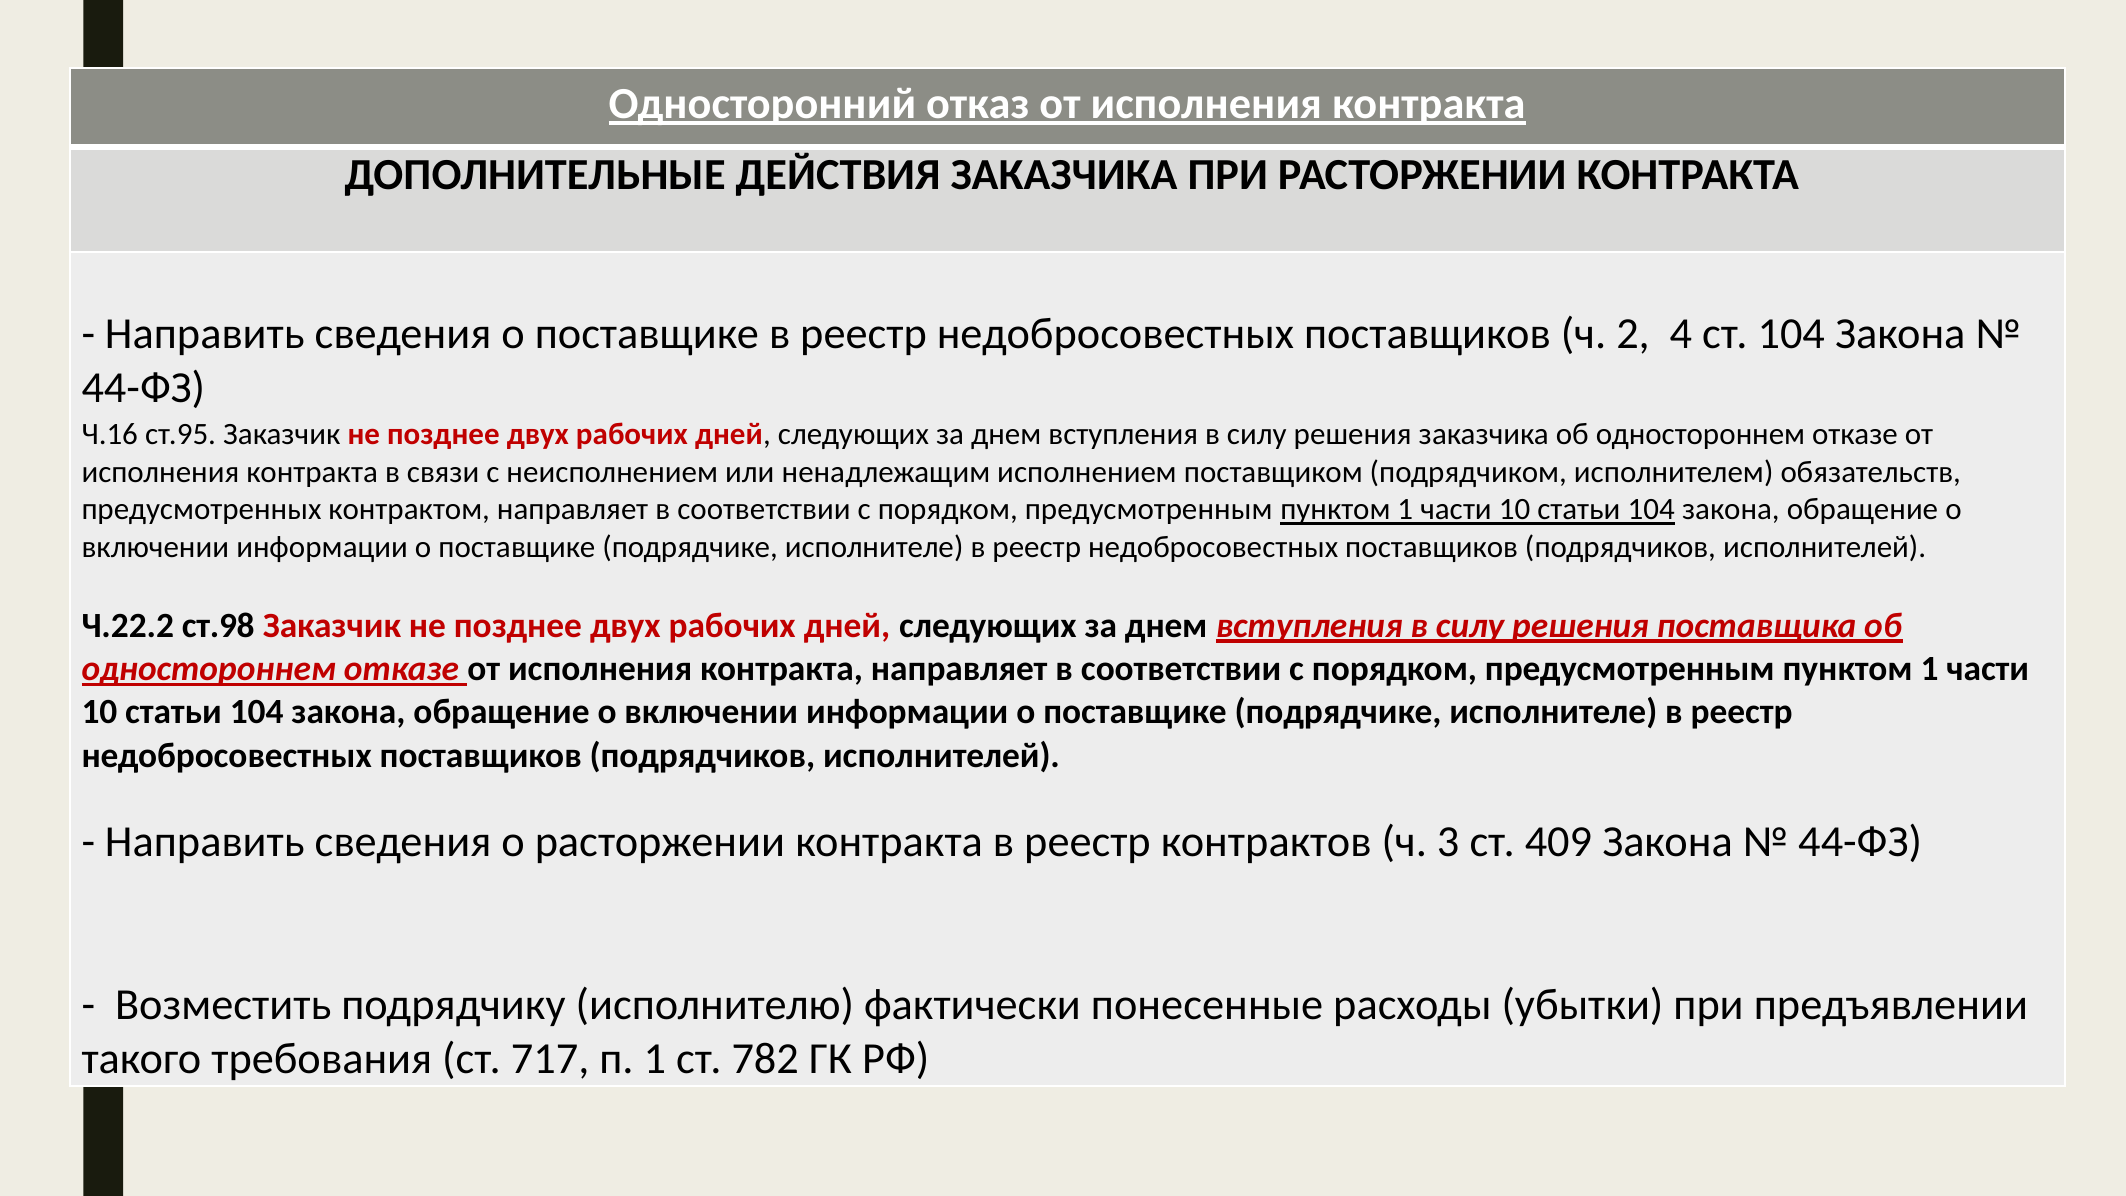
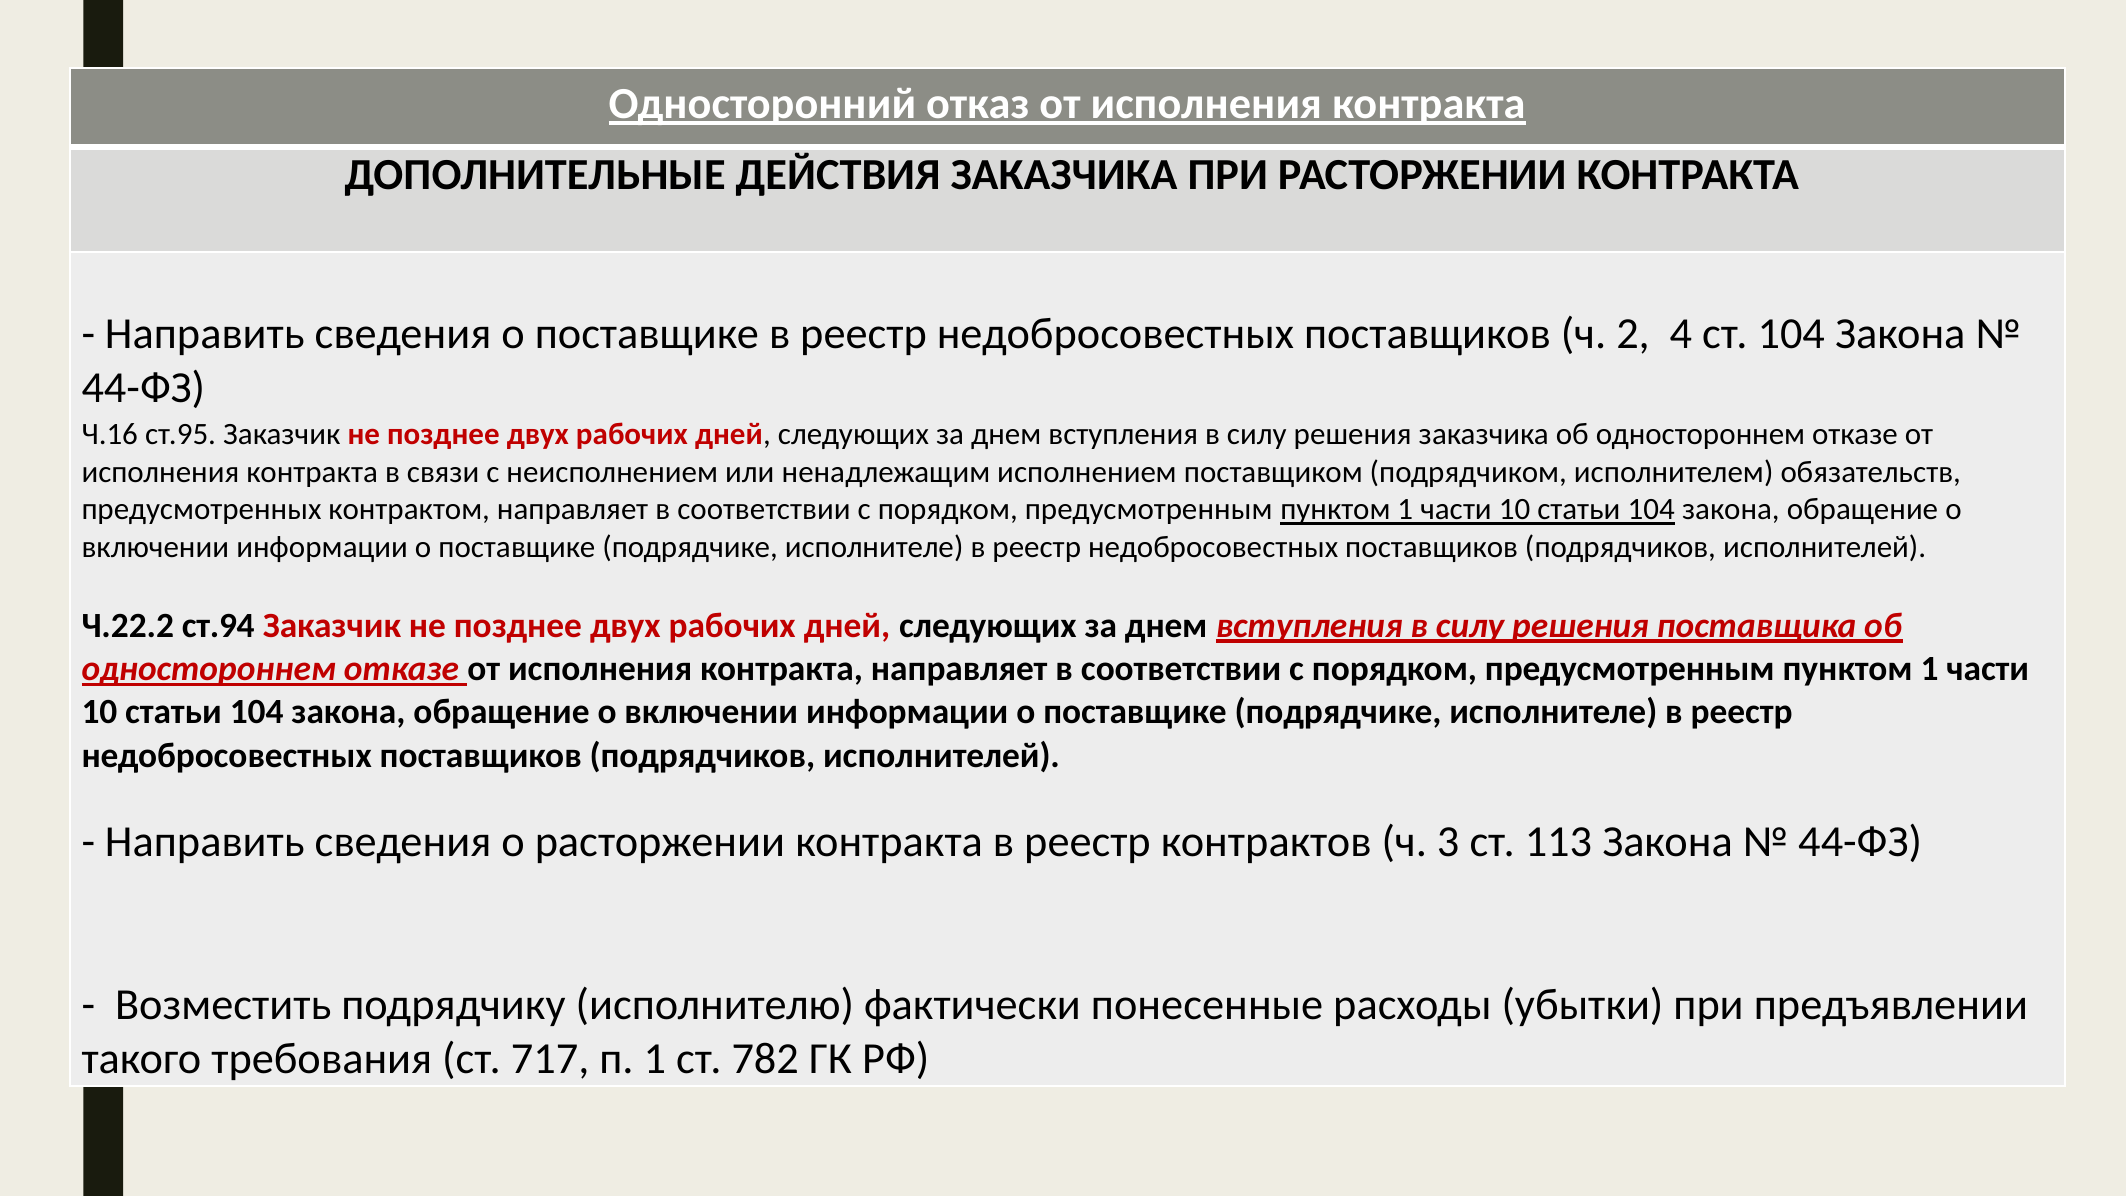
ст.98: ст.98 -> ст.94
409: 409 -> 113
